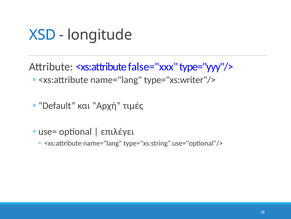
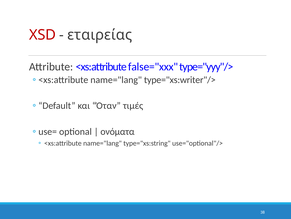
XSD colour: blue -> red
longitude: longitude -> εταιρείας
Αρχή: Αρχή -> Όταν
επιλέγει: επιλέγει -> ονόματα
